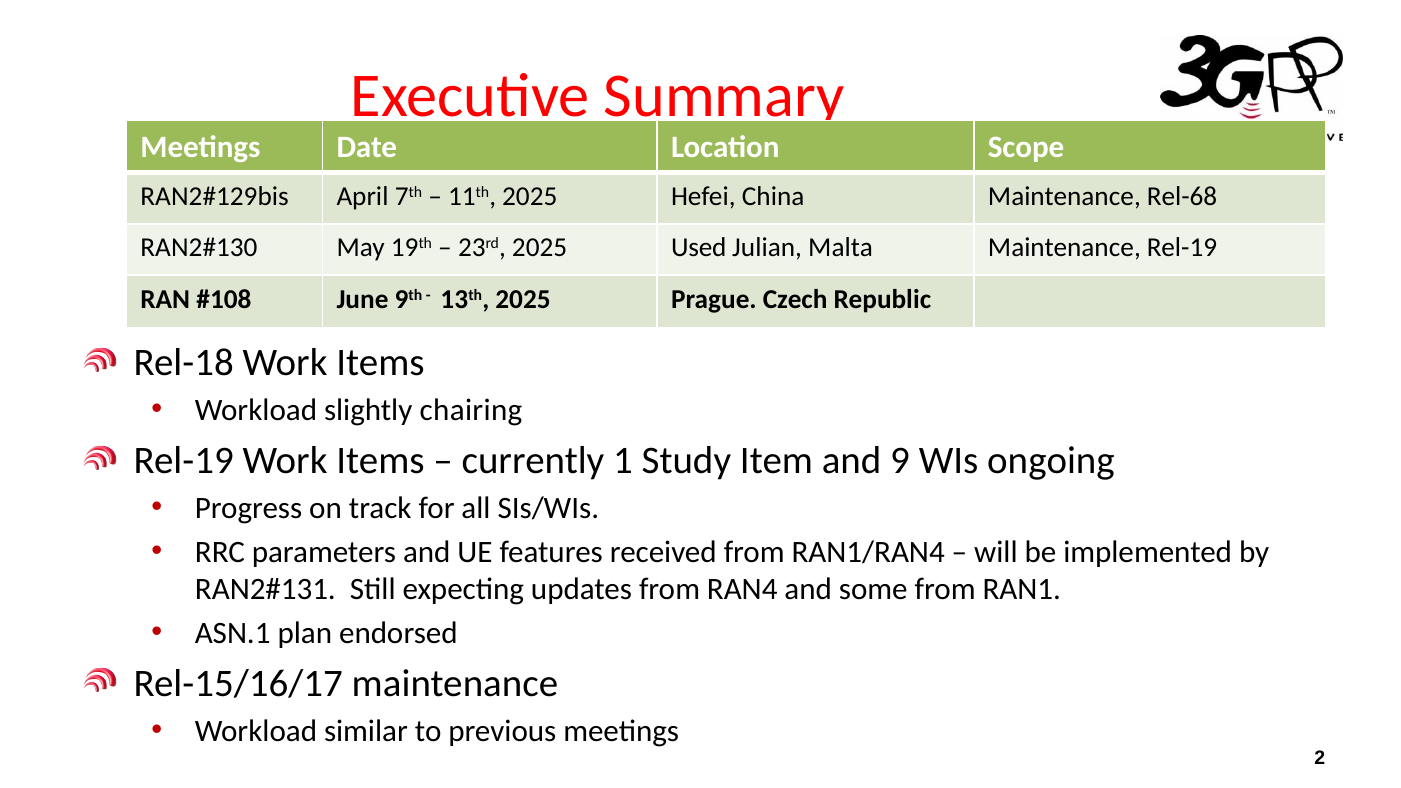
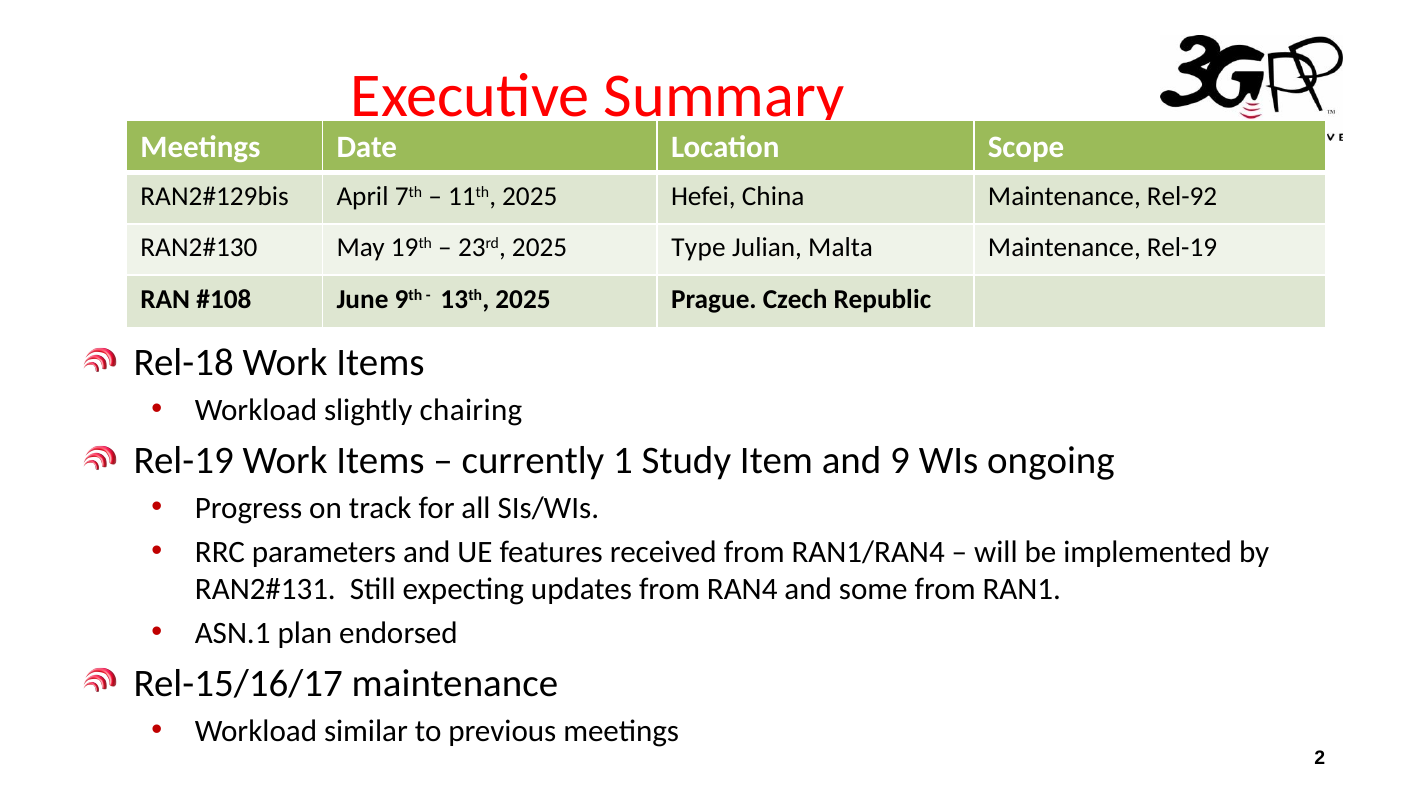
Rel-68: Rel-68 -> Rel-92
Used: Used -> Type
